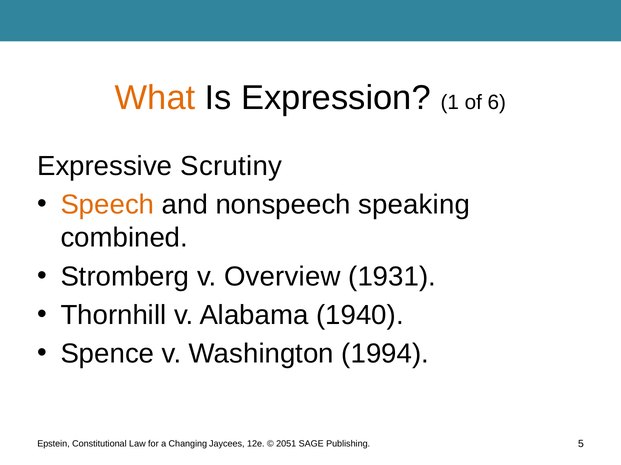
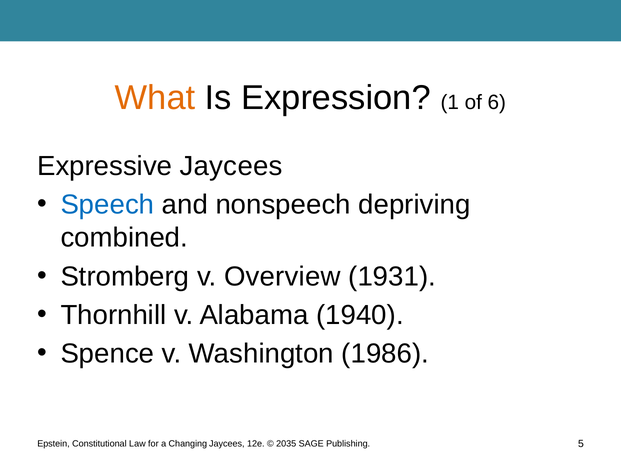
Expressive Scrutiny: Scrutiny -> Jaycees
Speech colour: orange -> blue
speaking: speaking -> depriving
1994: 1994 -> 1986
2051: 2051 -> 2035
